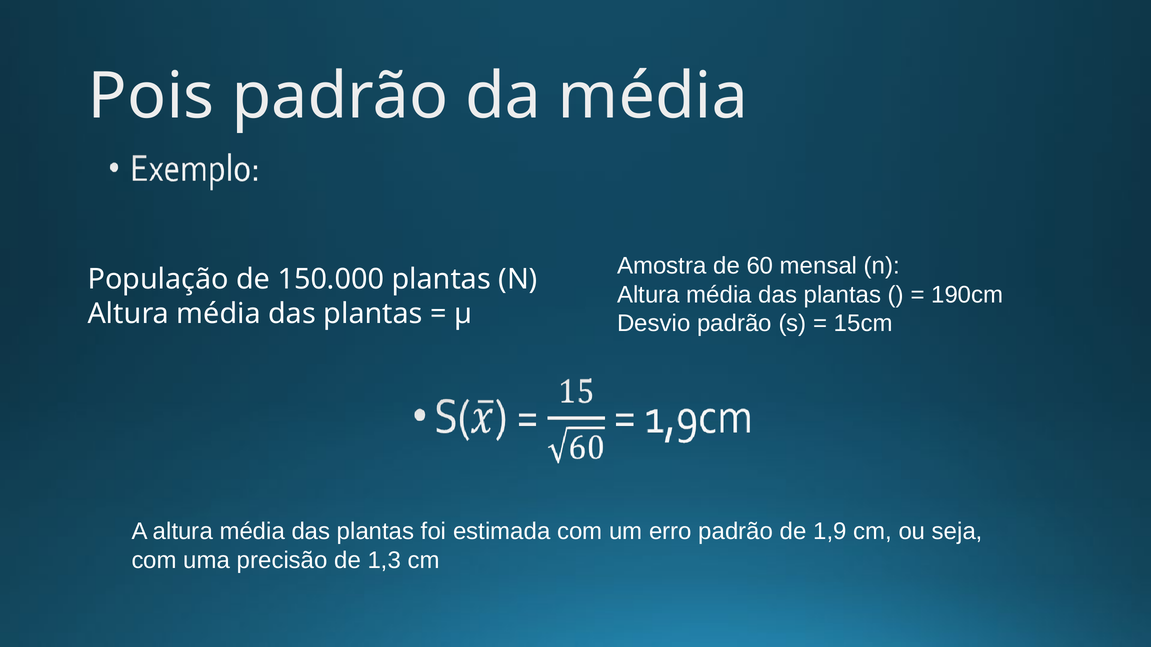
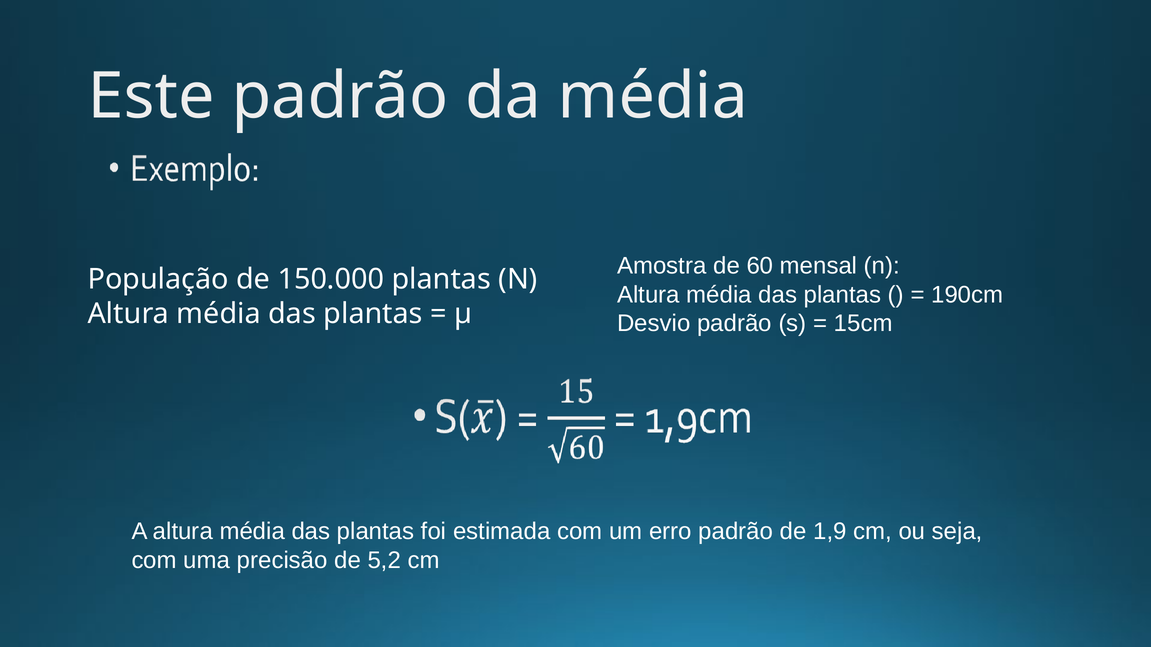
Pois: Pois -> Este
1,3: 1,3 -> 5,2
